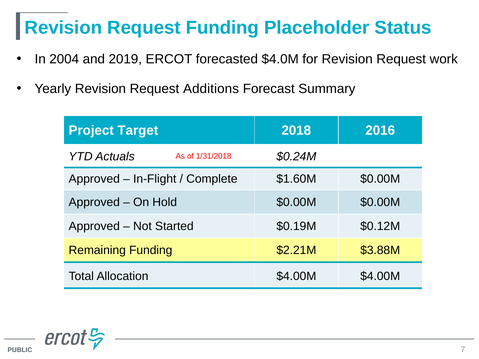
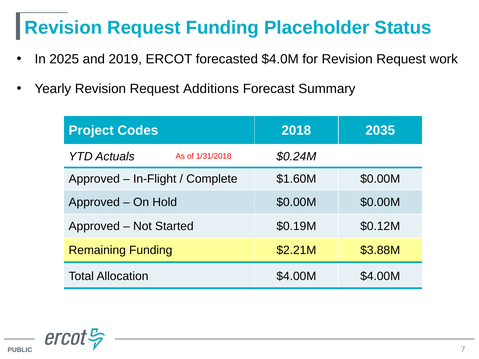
2004: 2004 -> 2025
Target: Target -> Codes
2016: 2016 -> 2035
